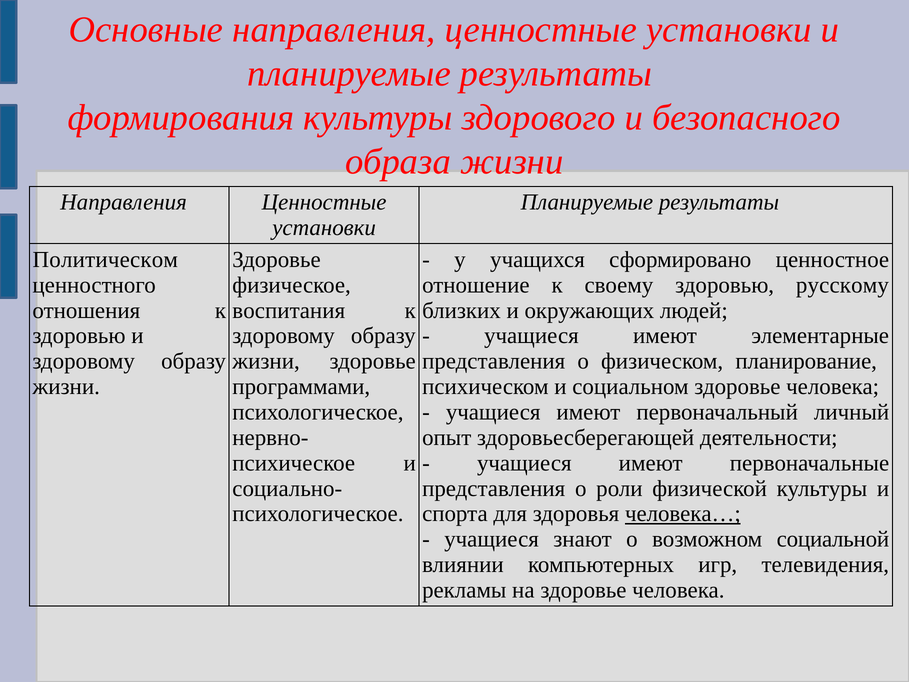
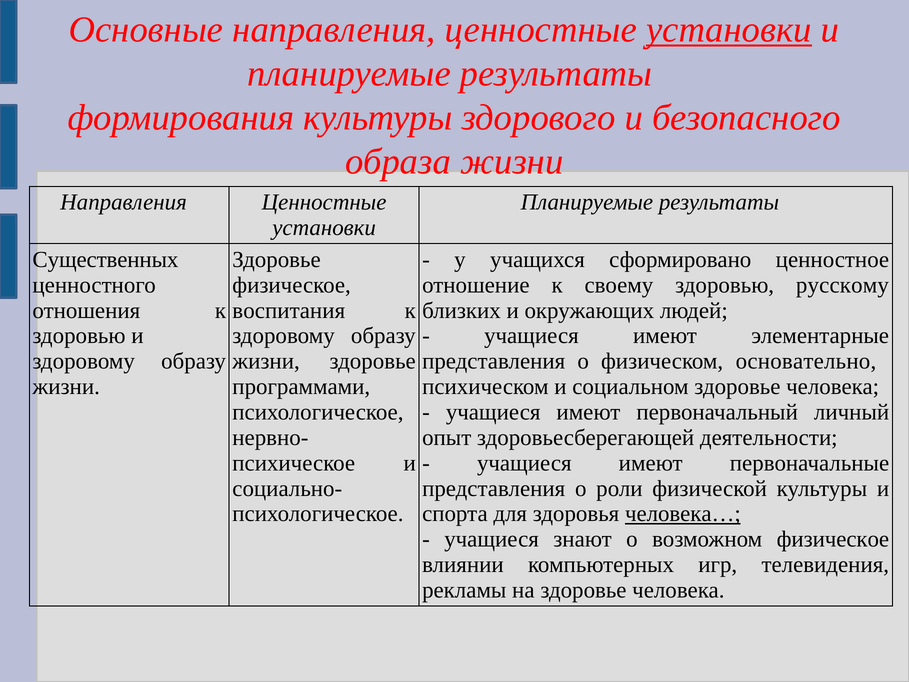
установки at (729, 30) underline: none -> present
Политическом: Политическом -> Существенных
планирование: планирование -> основательно
возможном социальной: социальной -> физическое
